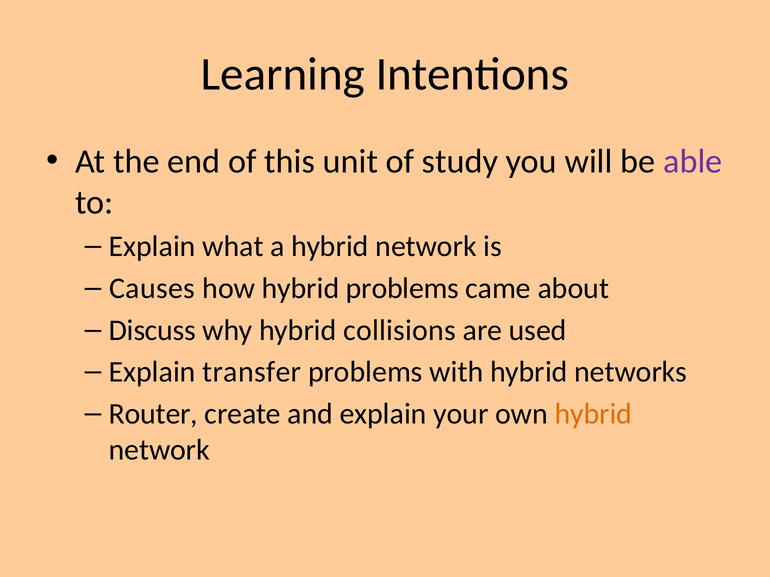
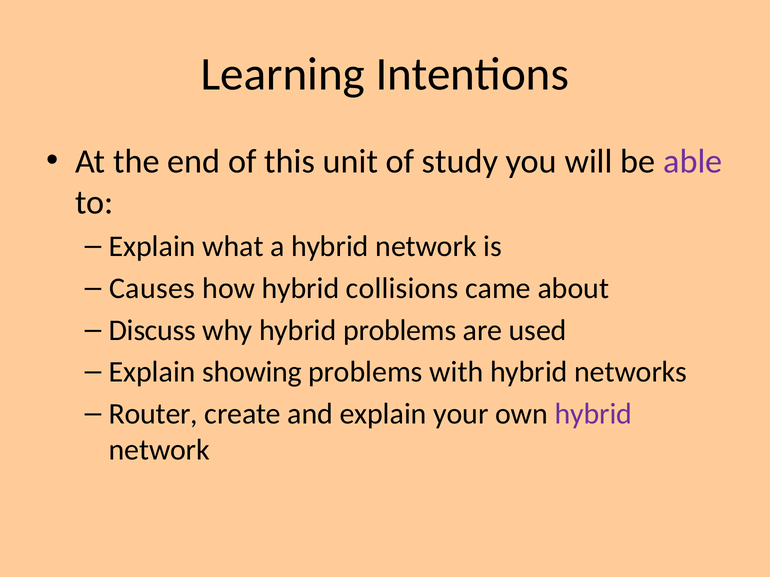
hybrid problems: problems -> collisions
hybrid collisions: collisions -> problems
transfer: transfer -> showing
hybrid at (593, 414) colour: orange -> purple
